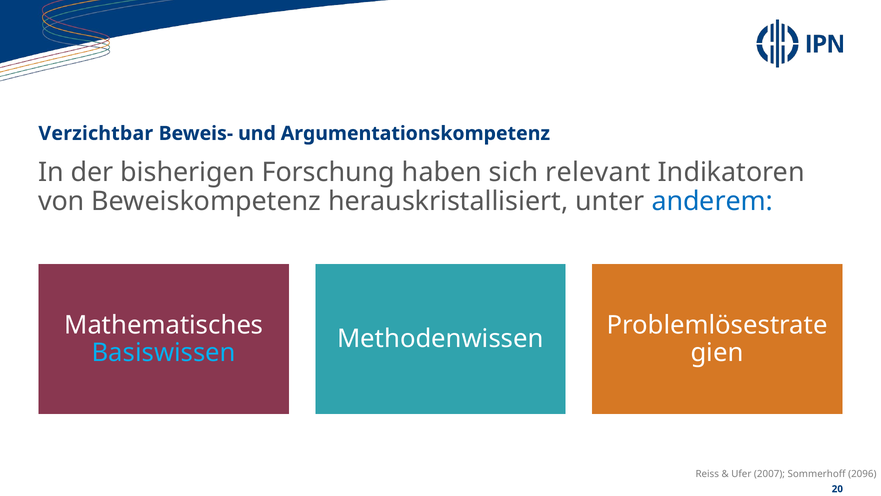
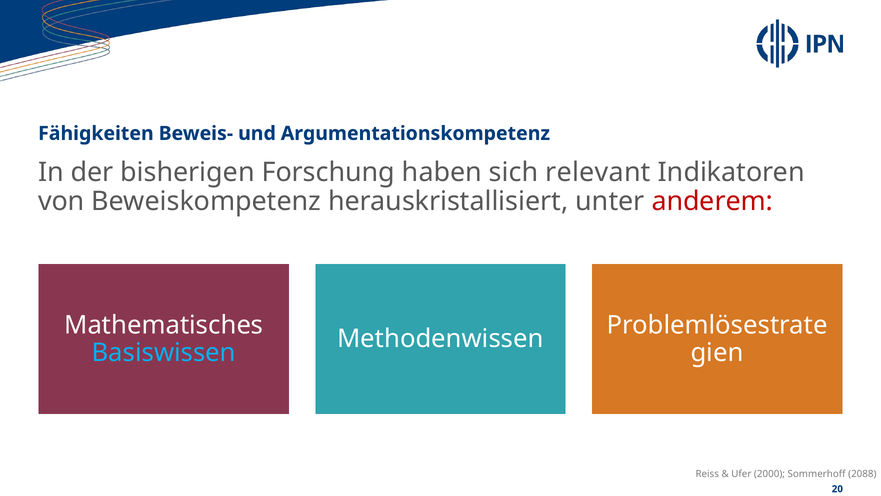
Verzichtbar: Verzichtbar -> Fähigkeiten
anderem colour: blue -> red
2007: 2007 -> 2000
2096: 2096 -> 2088
